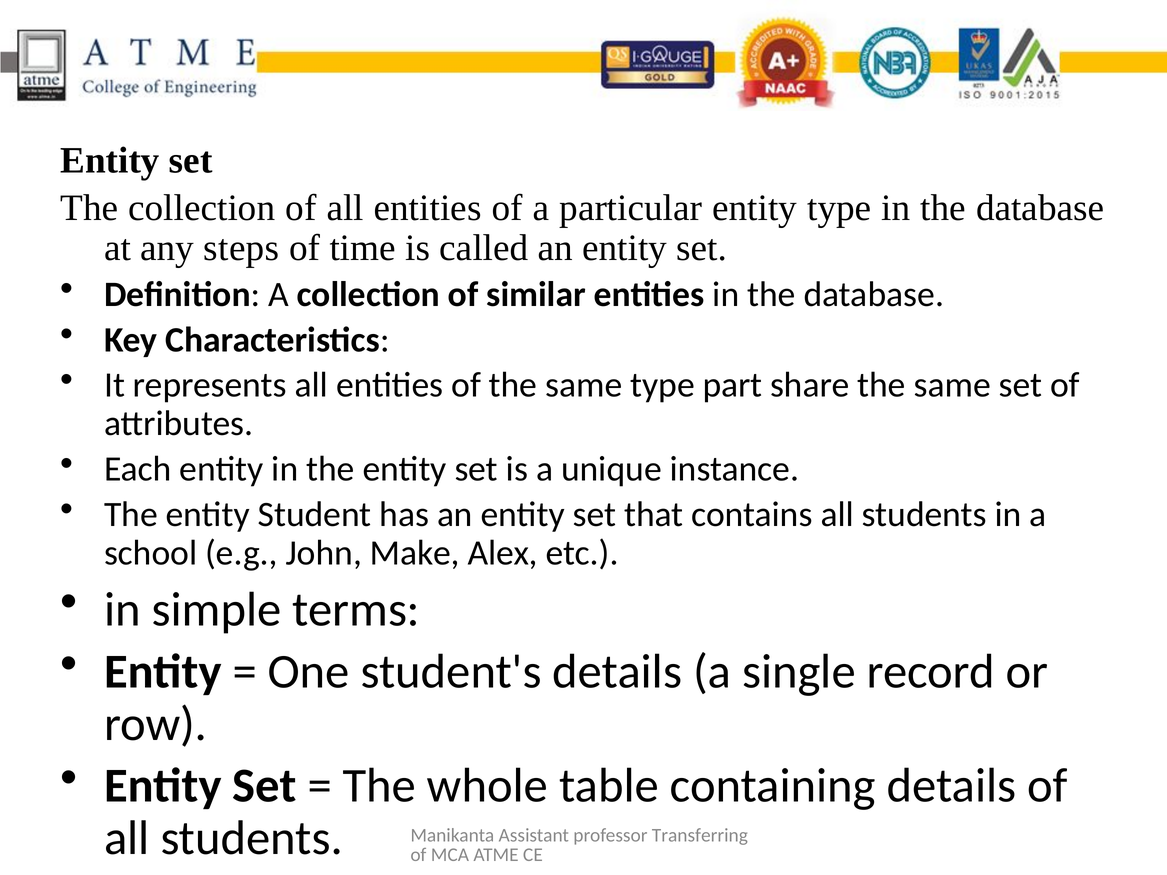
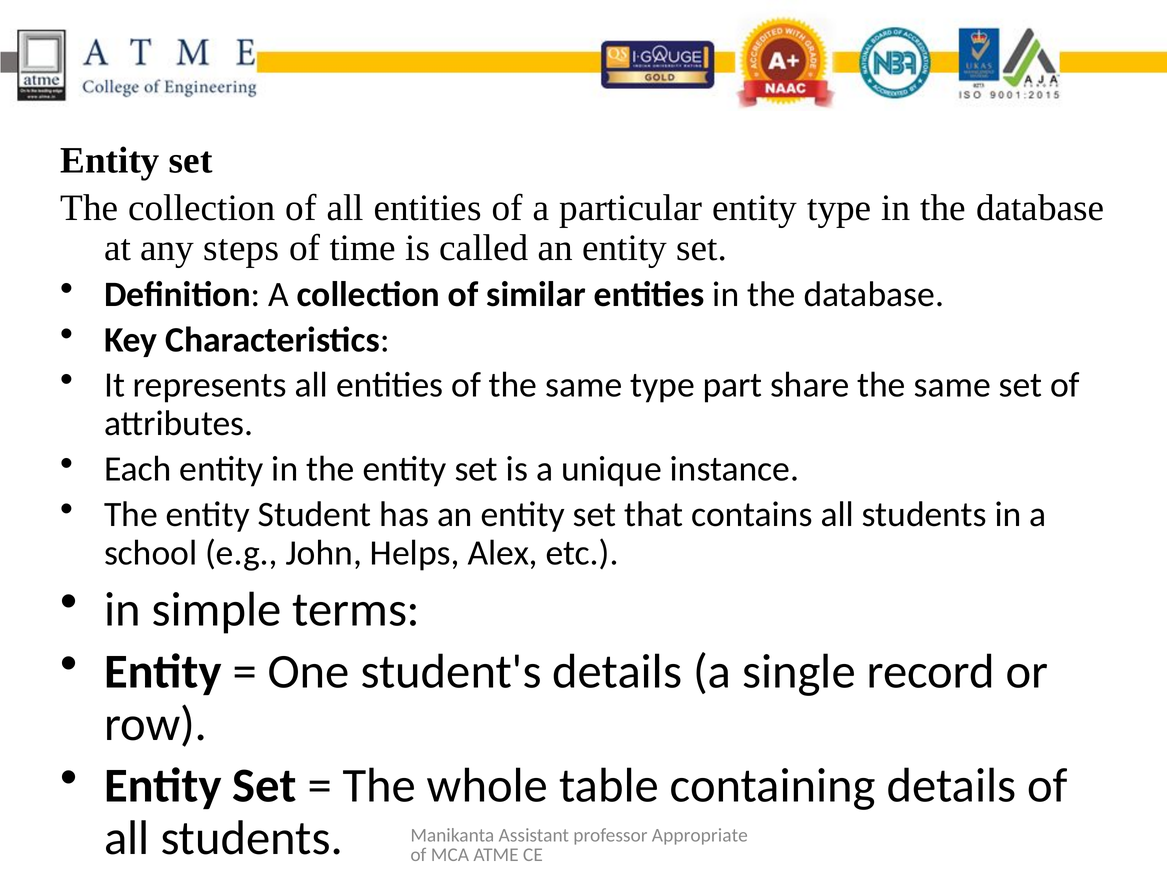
Make: Make -> Helps
Transferring: Transferring -> Appropriate
